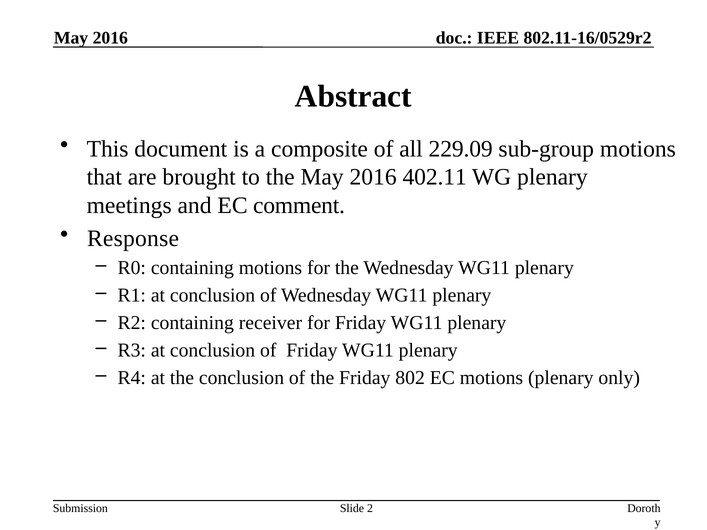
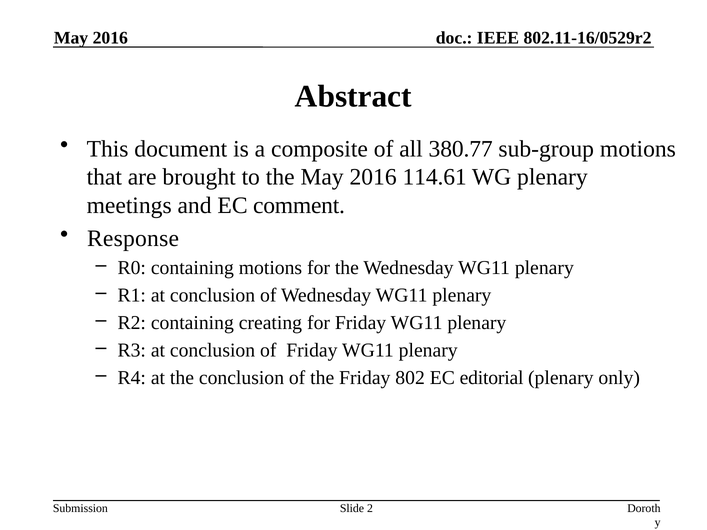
229.09: 229.09 -> 380.77
402.11: 402.11 -> 114.61
receiver: receiver -> creating
EC motions: motions -> editorial
